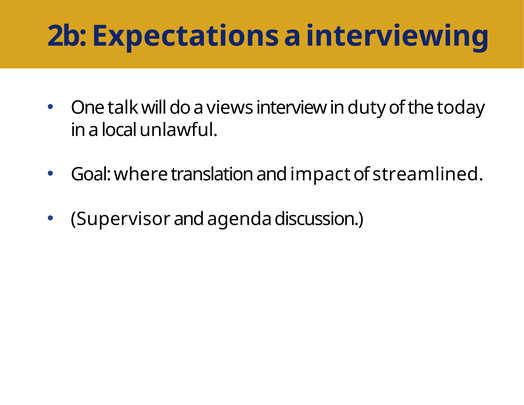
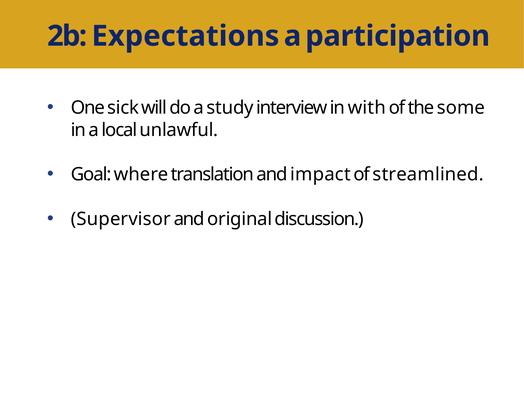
interviewing: interviewing -> participation
talk: talk -> sick
views: views -> study
duty: duty -> with
today: today -> some
agenda: agenda -> original
